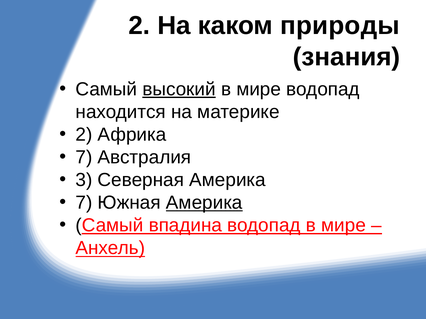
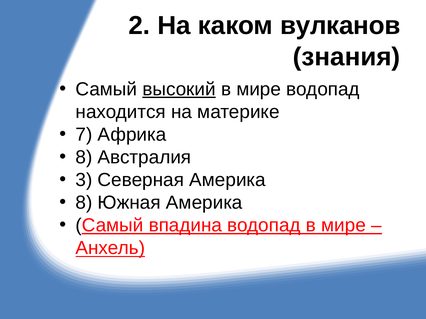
природы: природы -> вулканов
2 at (84, 135): 2 -> 7
7 at (84, 158): 7 -> 8
7 at (84, 203): 7 -> 8
Америка at (204, 203) underline: present -> none
